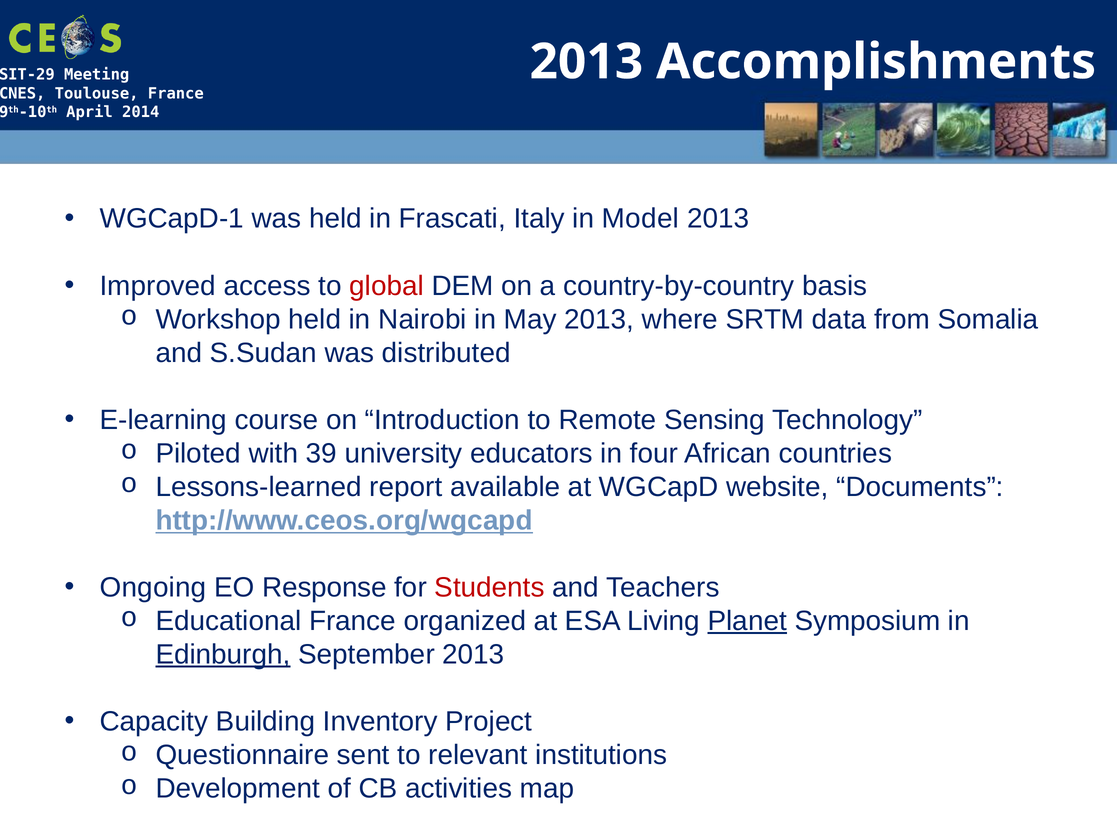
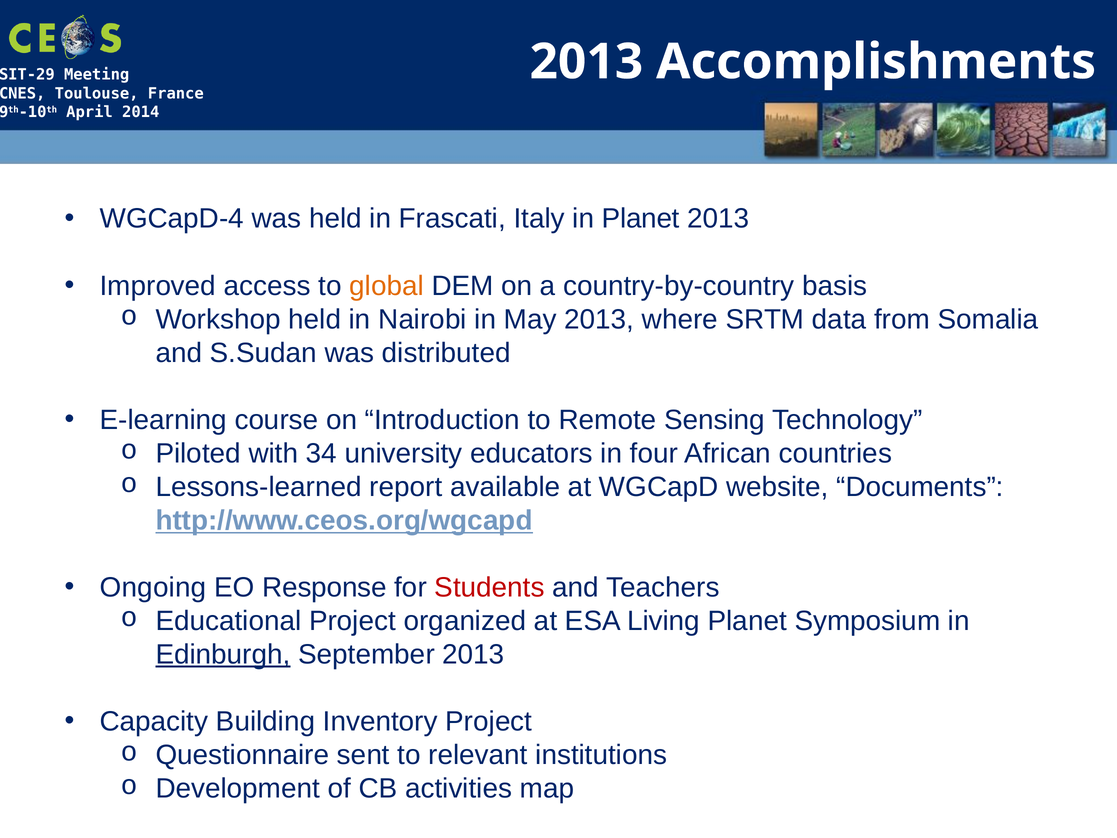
WGCapD-1: WGCapD-1 -> WGCapD-4
in Model: Model -> Planet
global colour: red -> orange
39: 39 -> 34
Educational France: France -> Project
Planet at (747, 621) underline: present -> none
